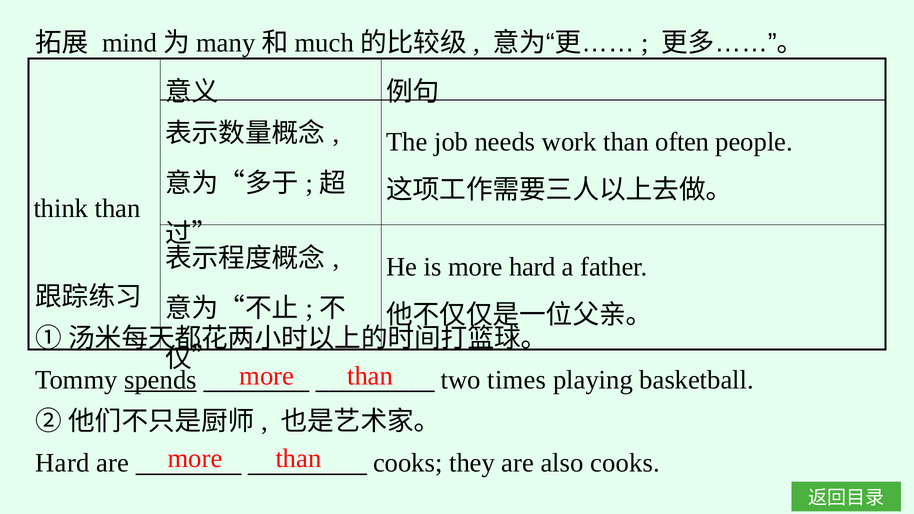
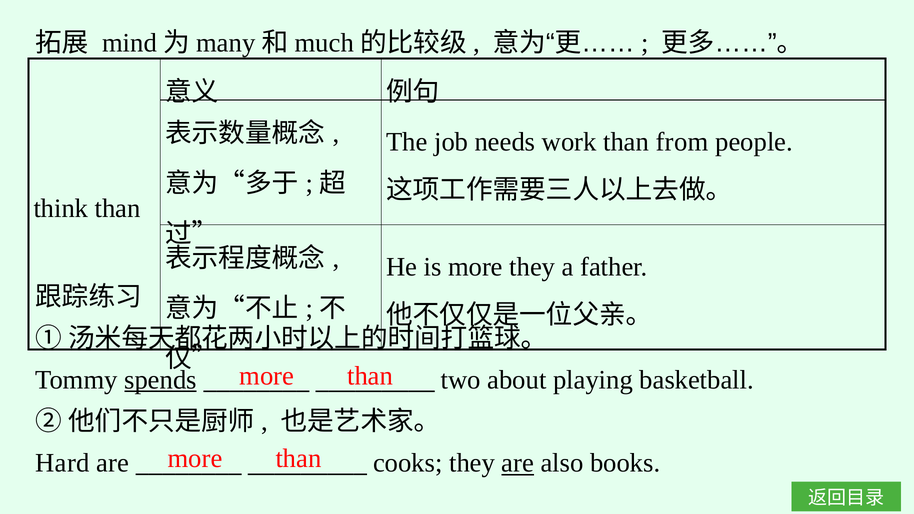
often: often -> from
more hard: hard -> they
times: times -> about
are at (518, 463) underline: none -> present
also cooks: cooks -> books
